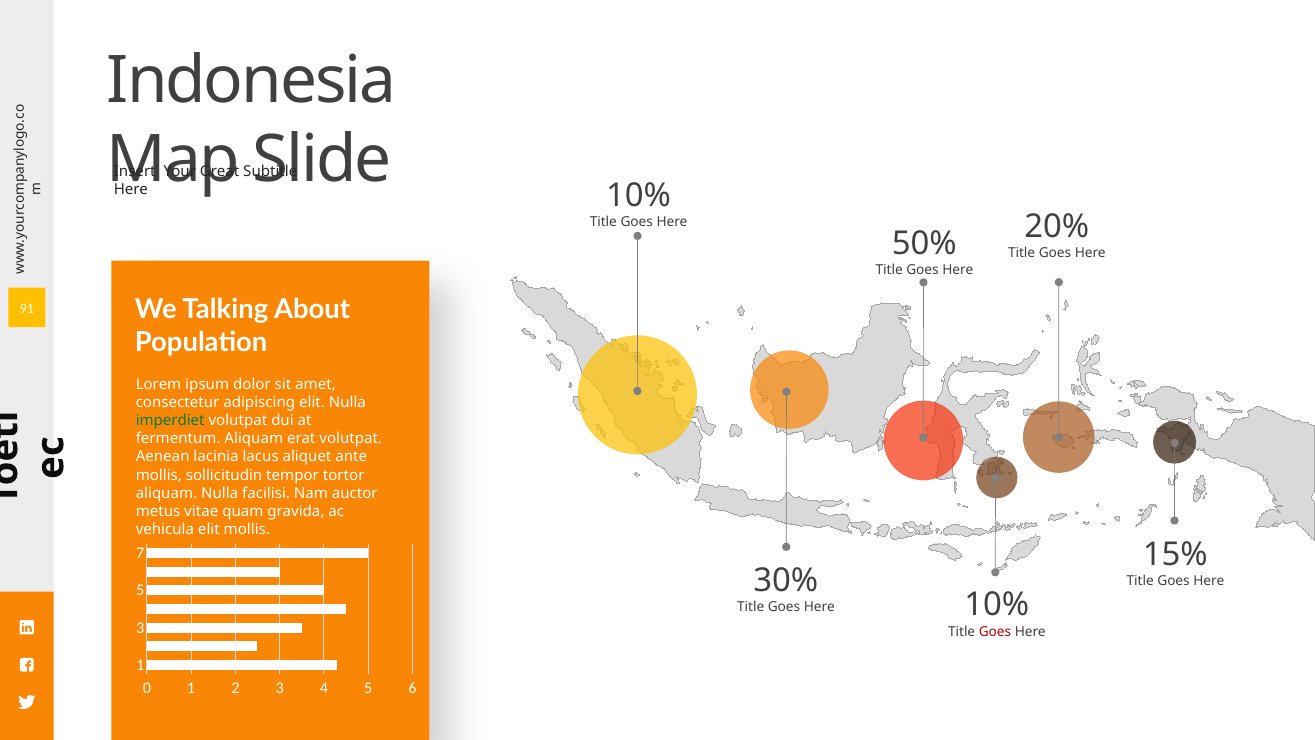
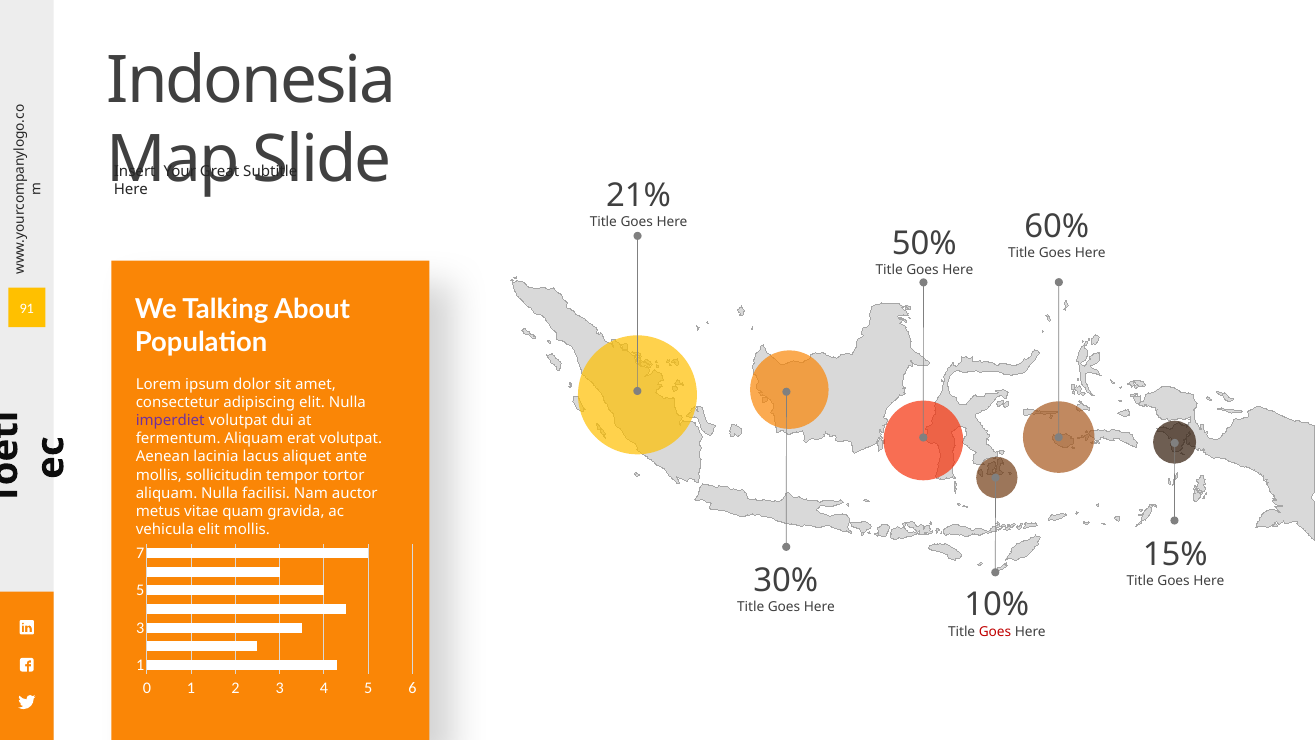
10% at (638, 195): 10% -> 21%
20%: 20% -> 60%
imperdiet colour: green -> purple
